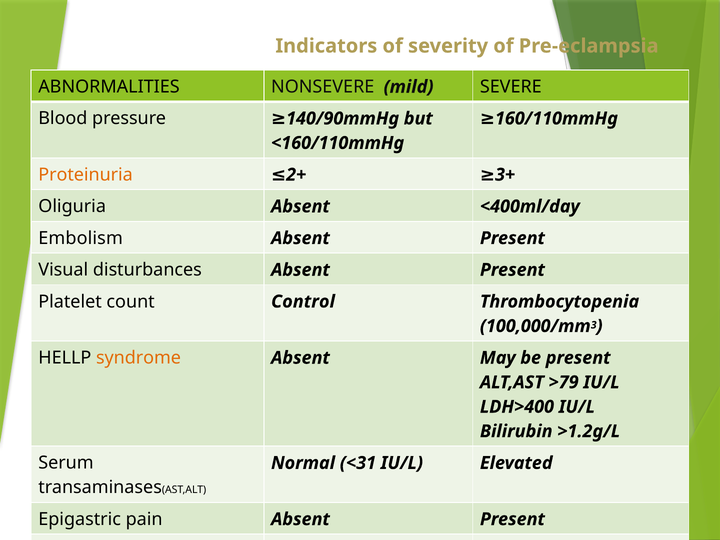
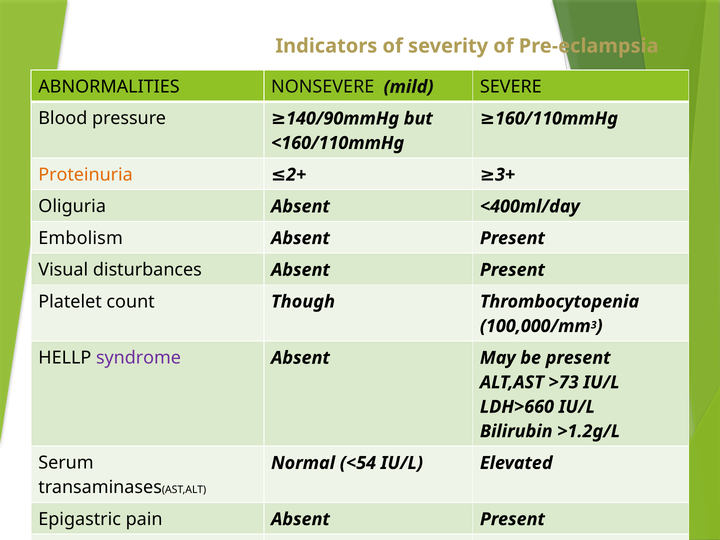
Control: Control -> Though
syndrome colour: orange -> purple
>79: >79 -> >73
LDH>400: LDH>400 -> LDH>660
<31: <31 -> <54
